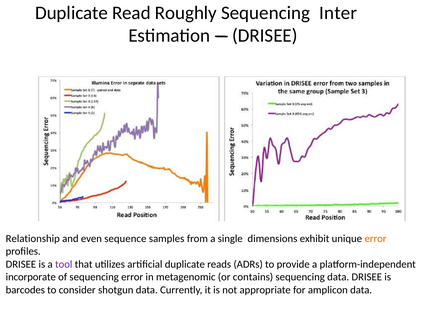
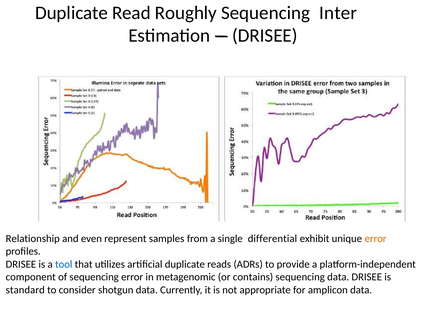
sequence: sequence -> represent
dimensions: dimensions -> differential
tool colour: purple -> blue
incorporate: incorporate -> component
barcodes: barcodes -> standard
